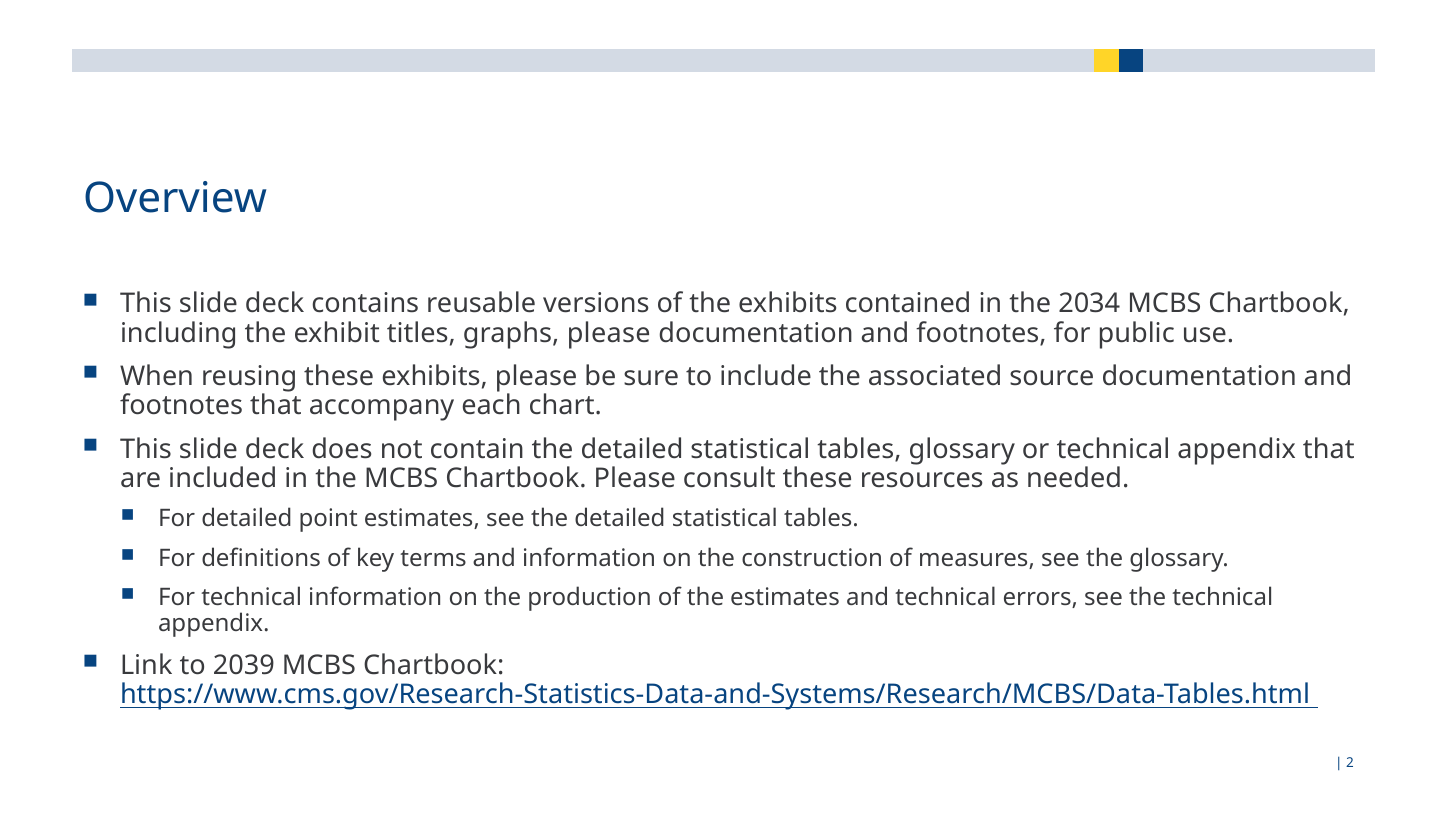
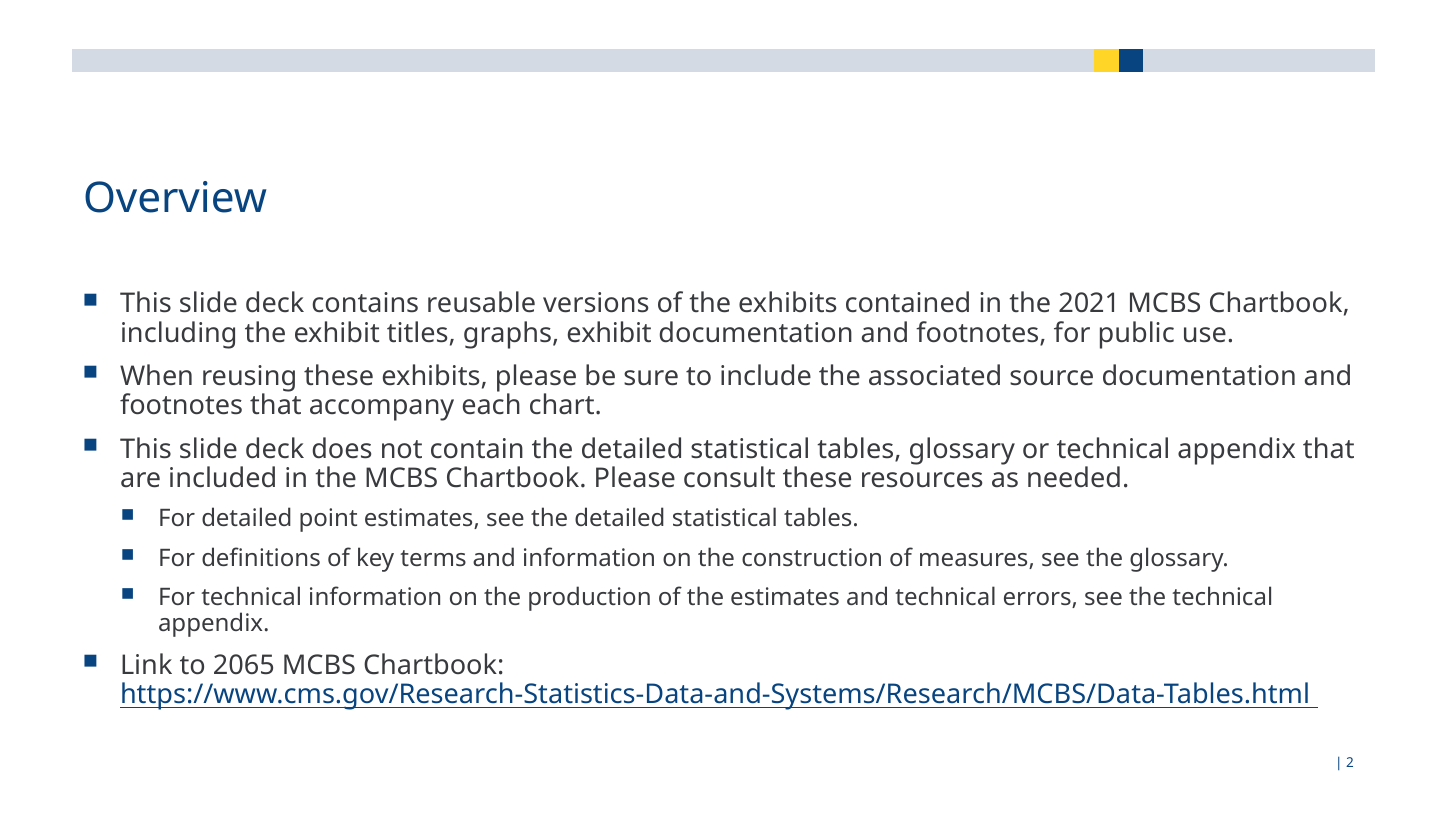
2034: 2034 -> 2021
graphs please: please -> exhibit
2039: 2039 -> 2065
